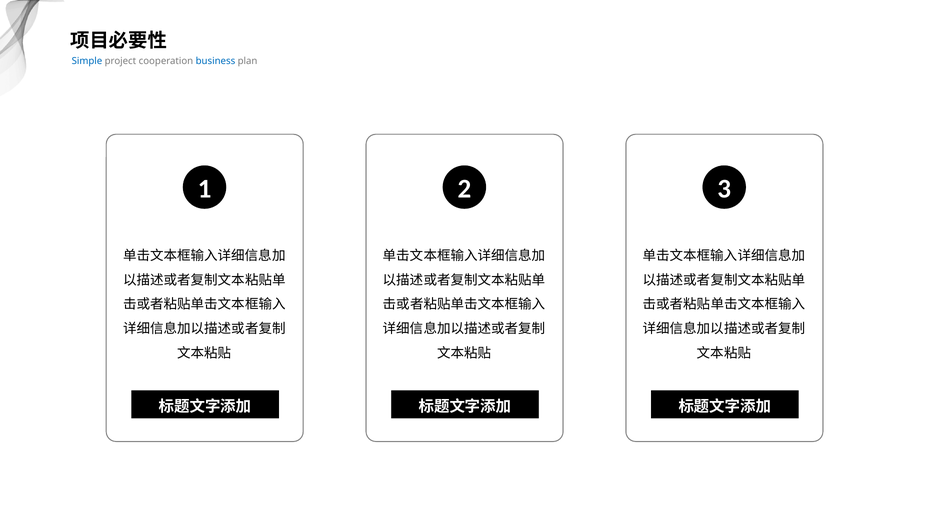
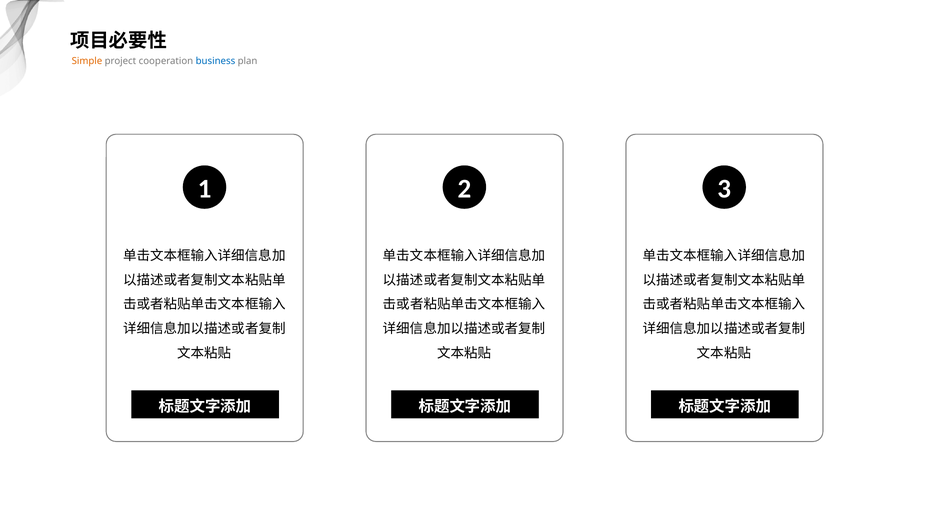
Simple colour: blue -> orange
